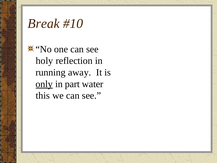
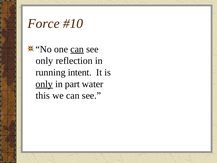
Break: Break -> Force
can at (77, 49) underline: none -> present
holy at (44, 61): holy -> only
away: away -> intent
